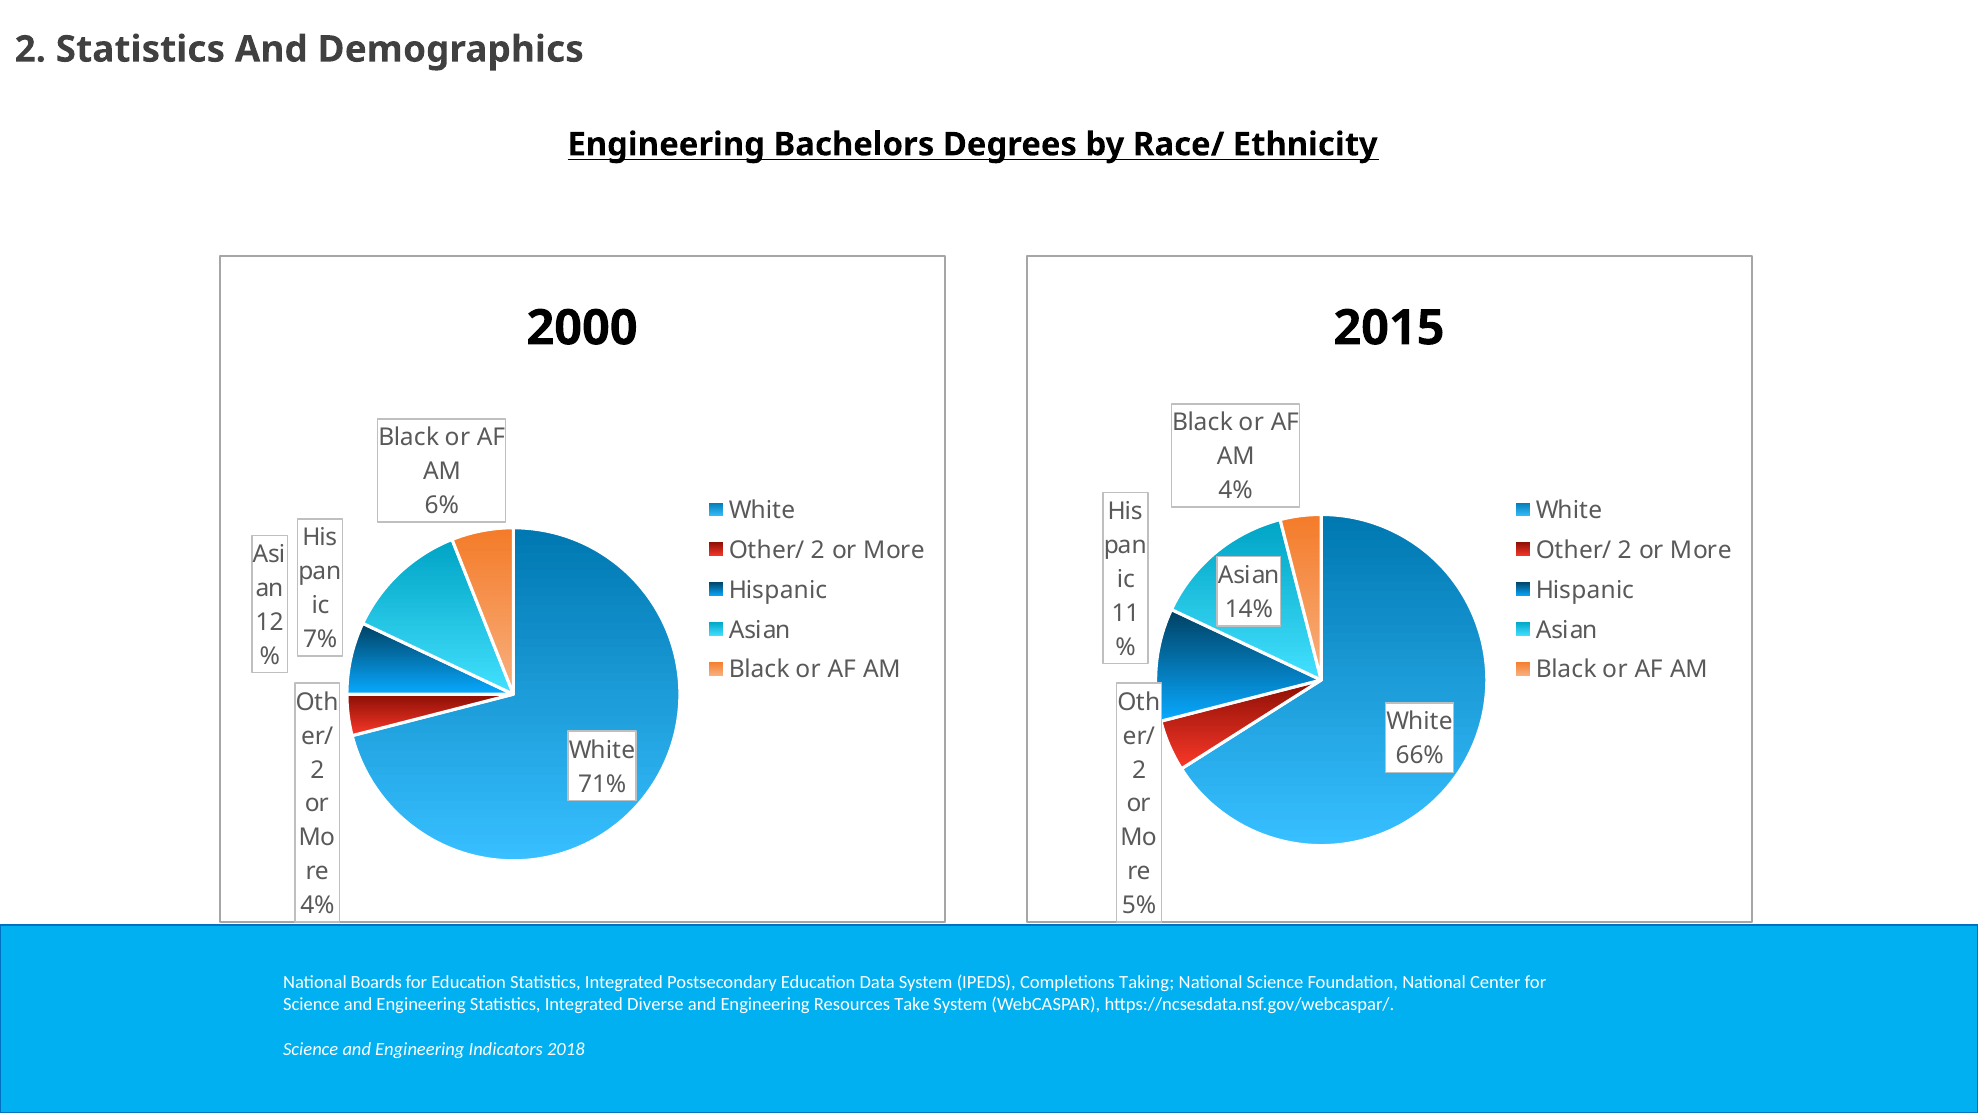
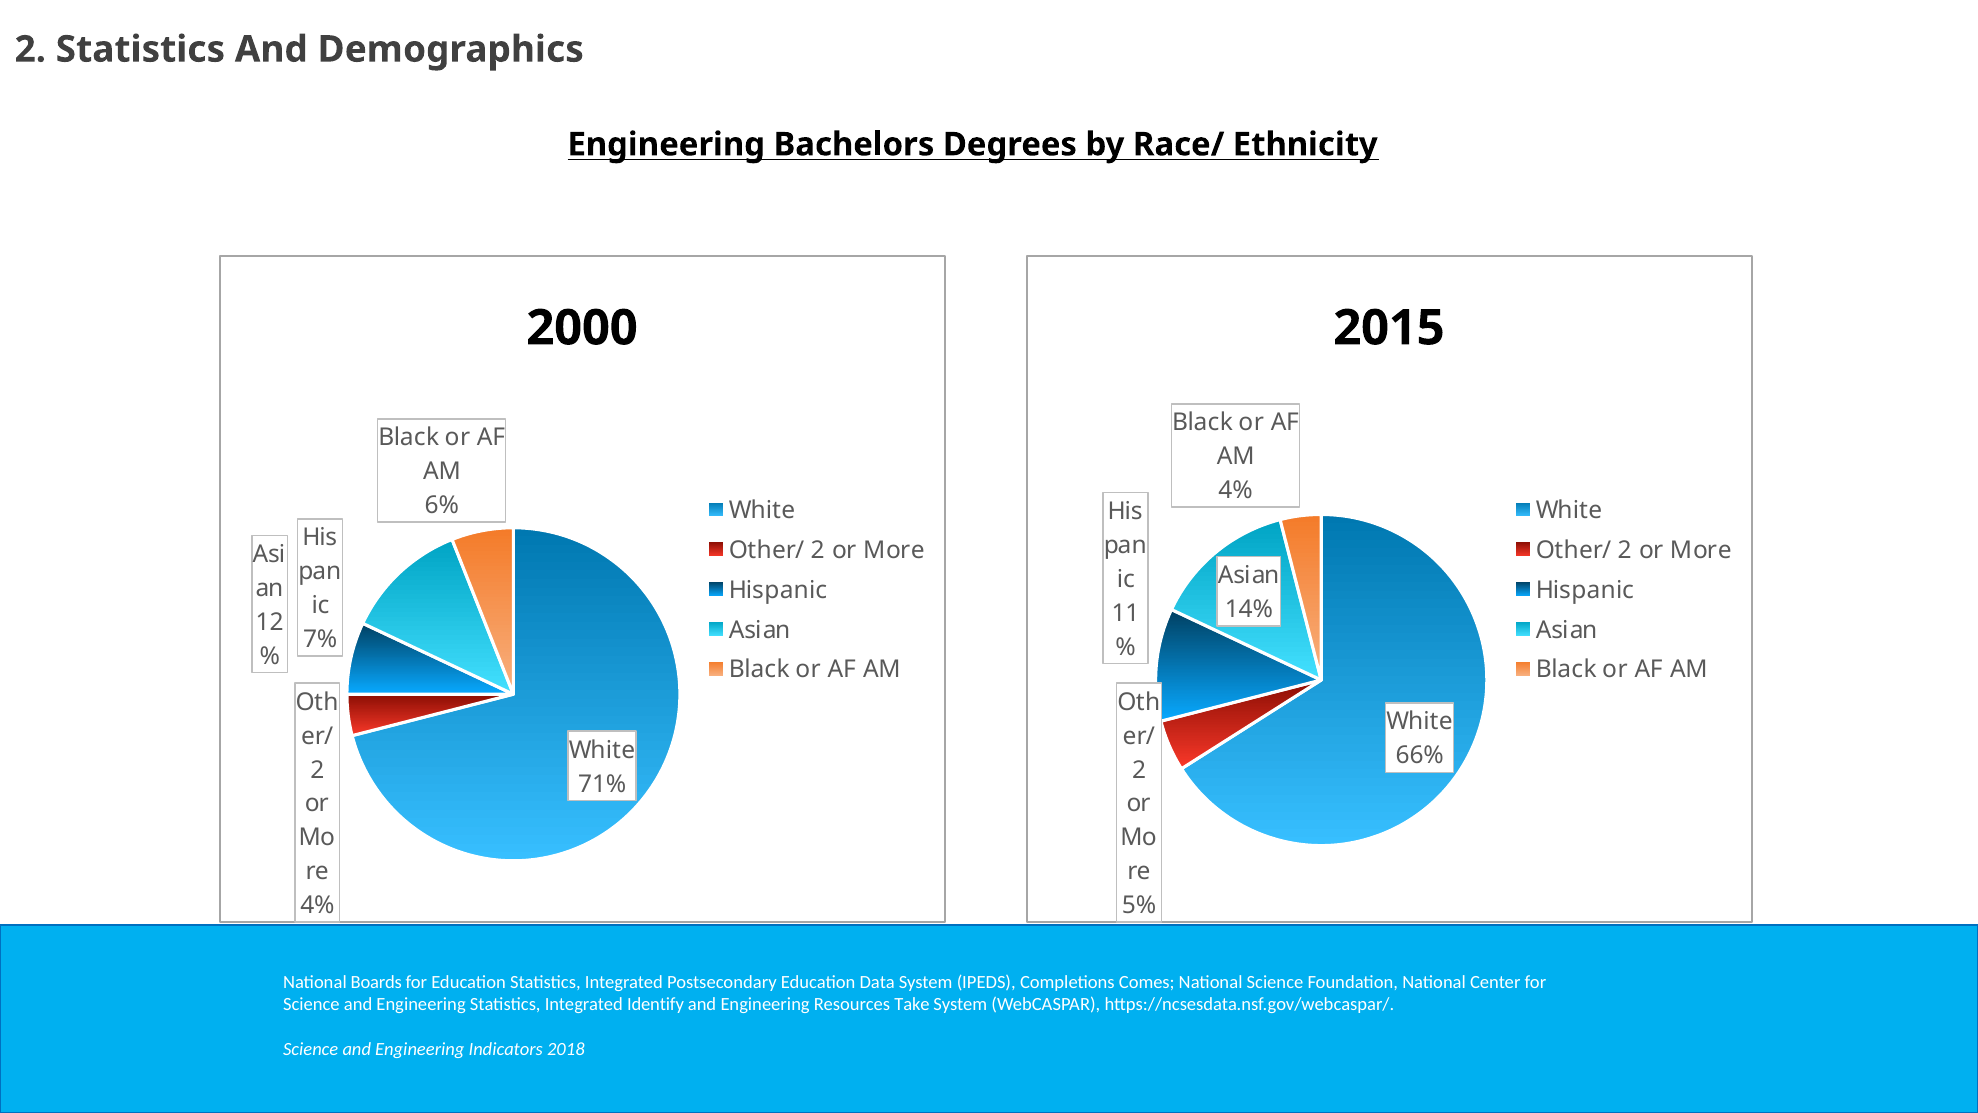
Taking: Taking -> Comes
Diverse: Diverse -> Identify
